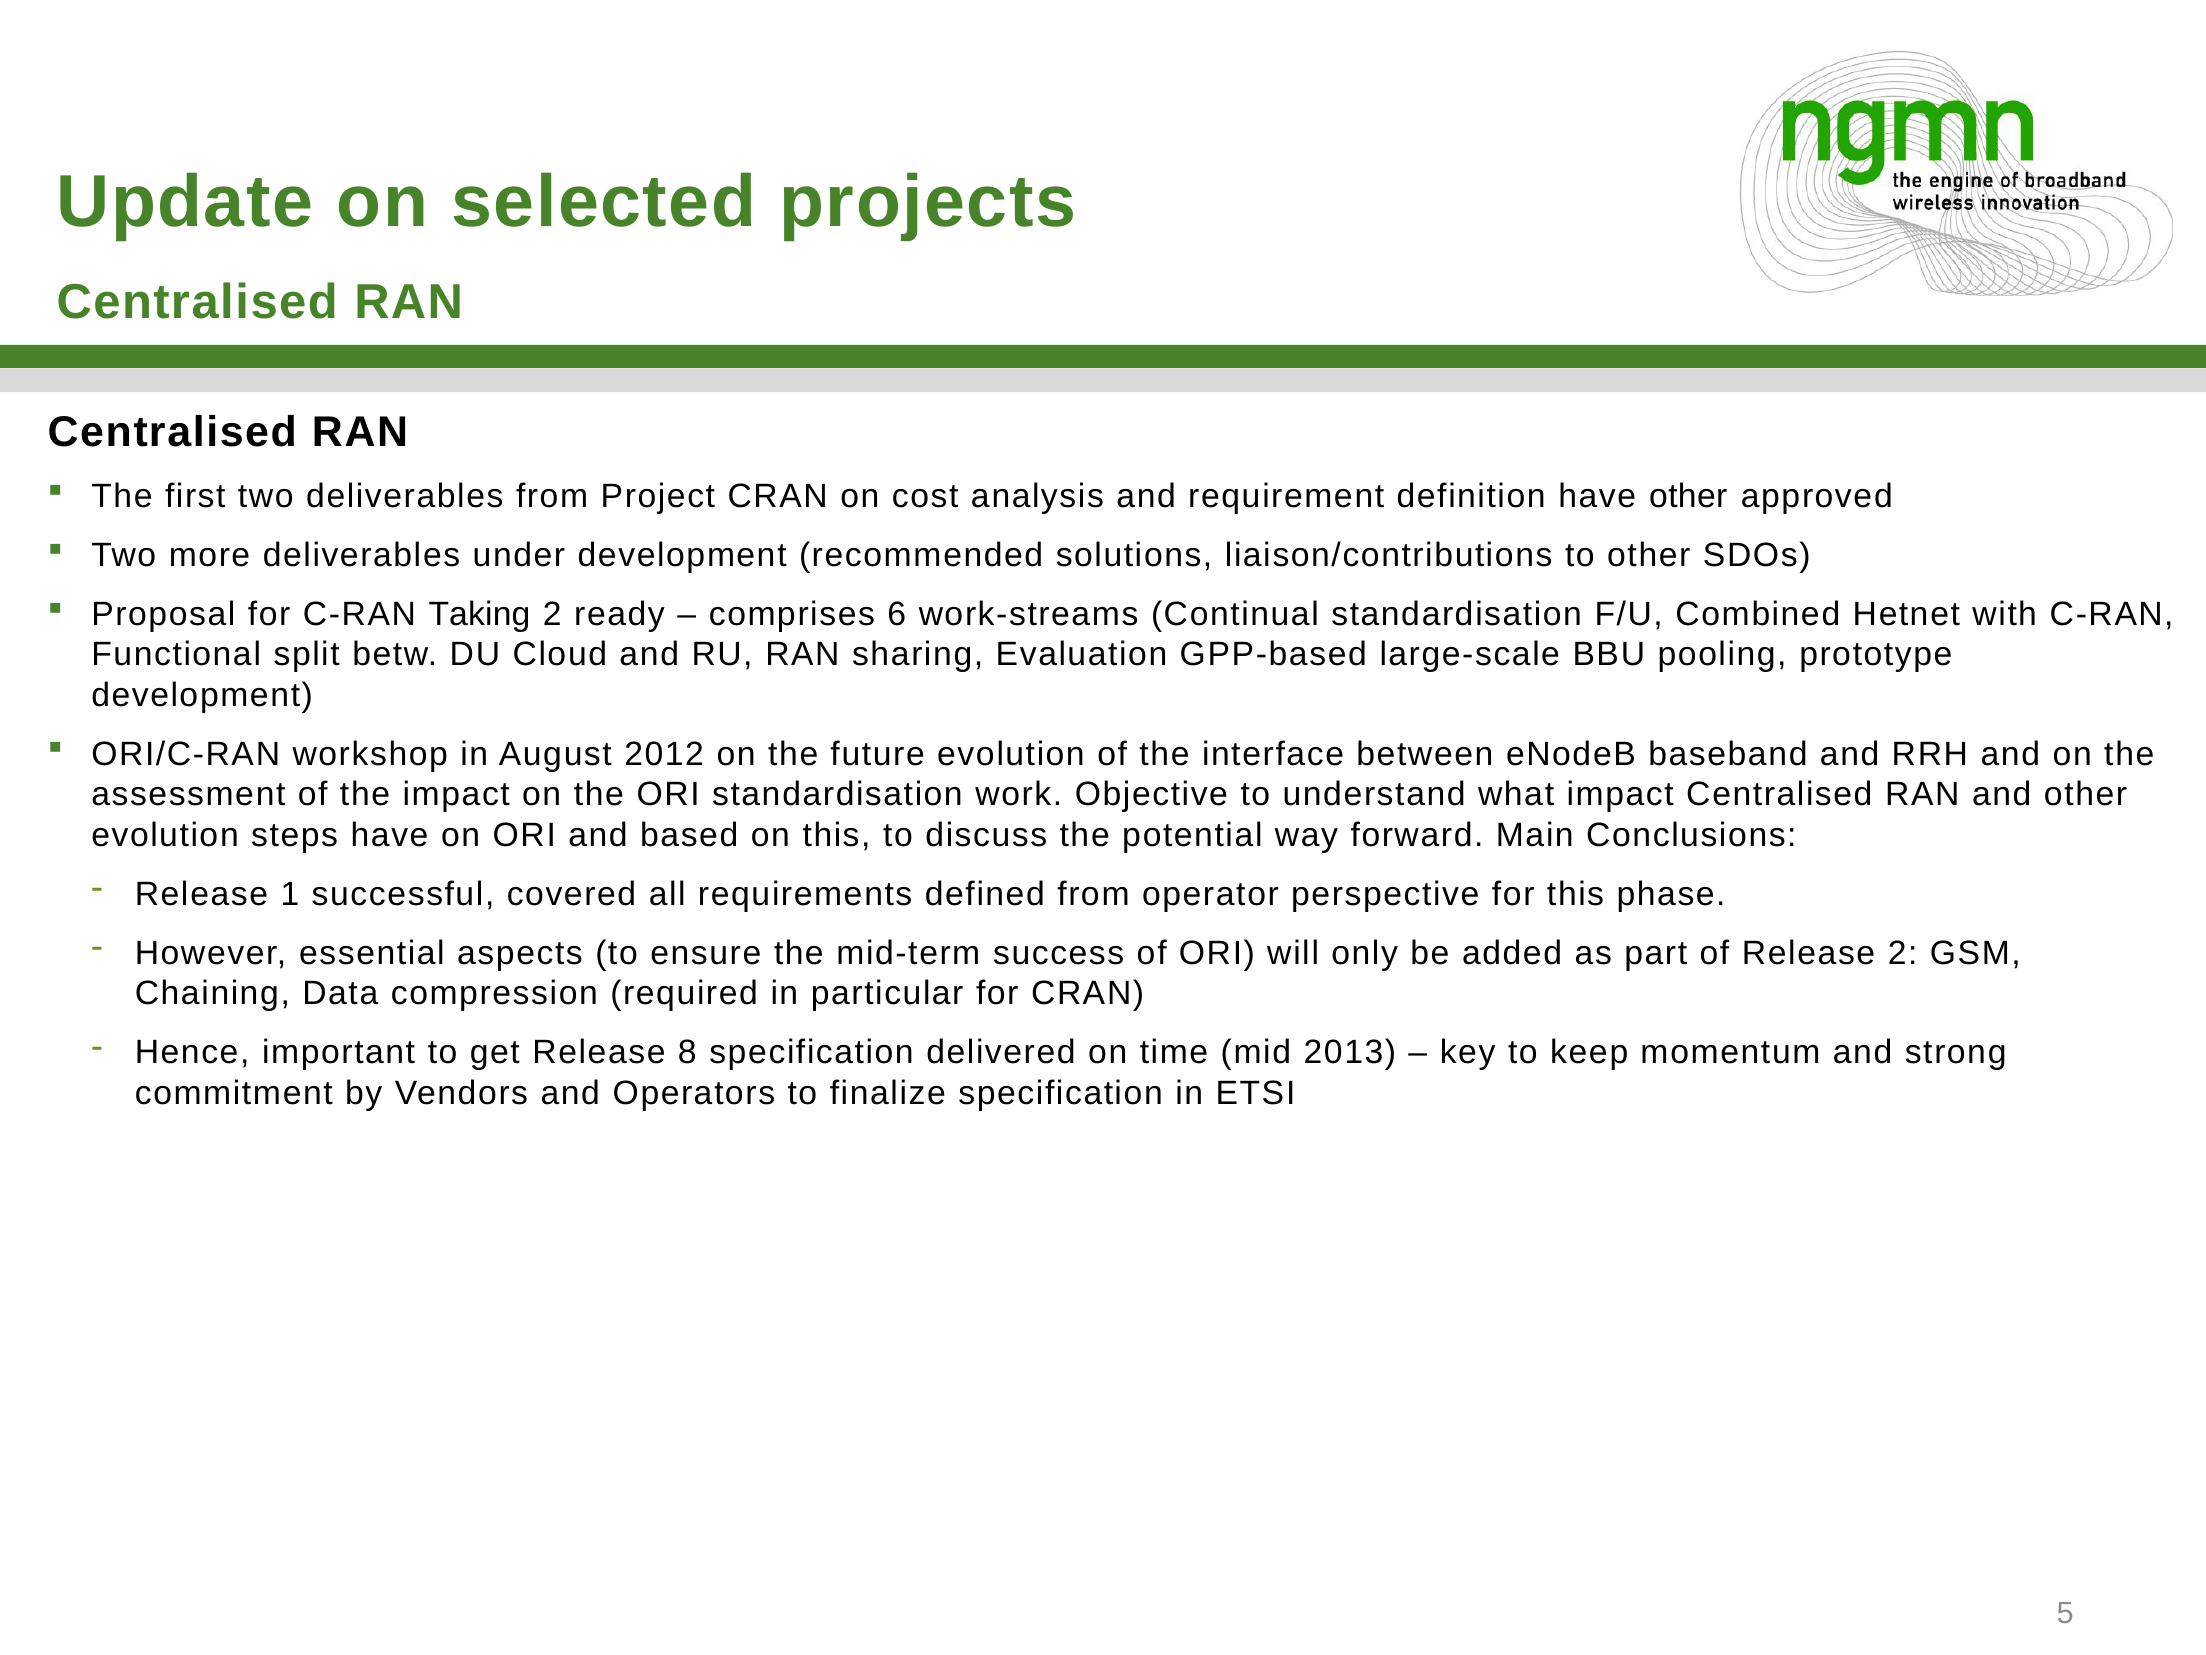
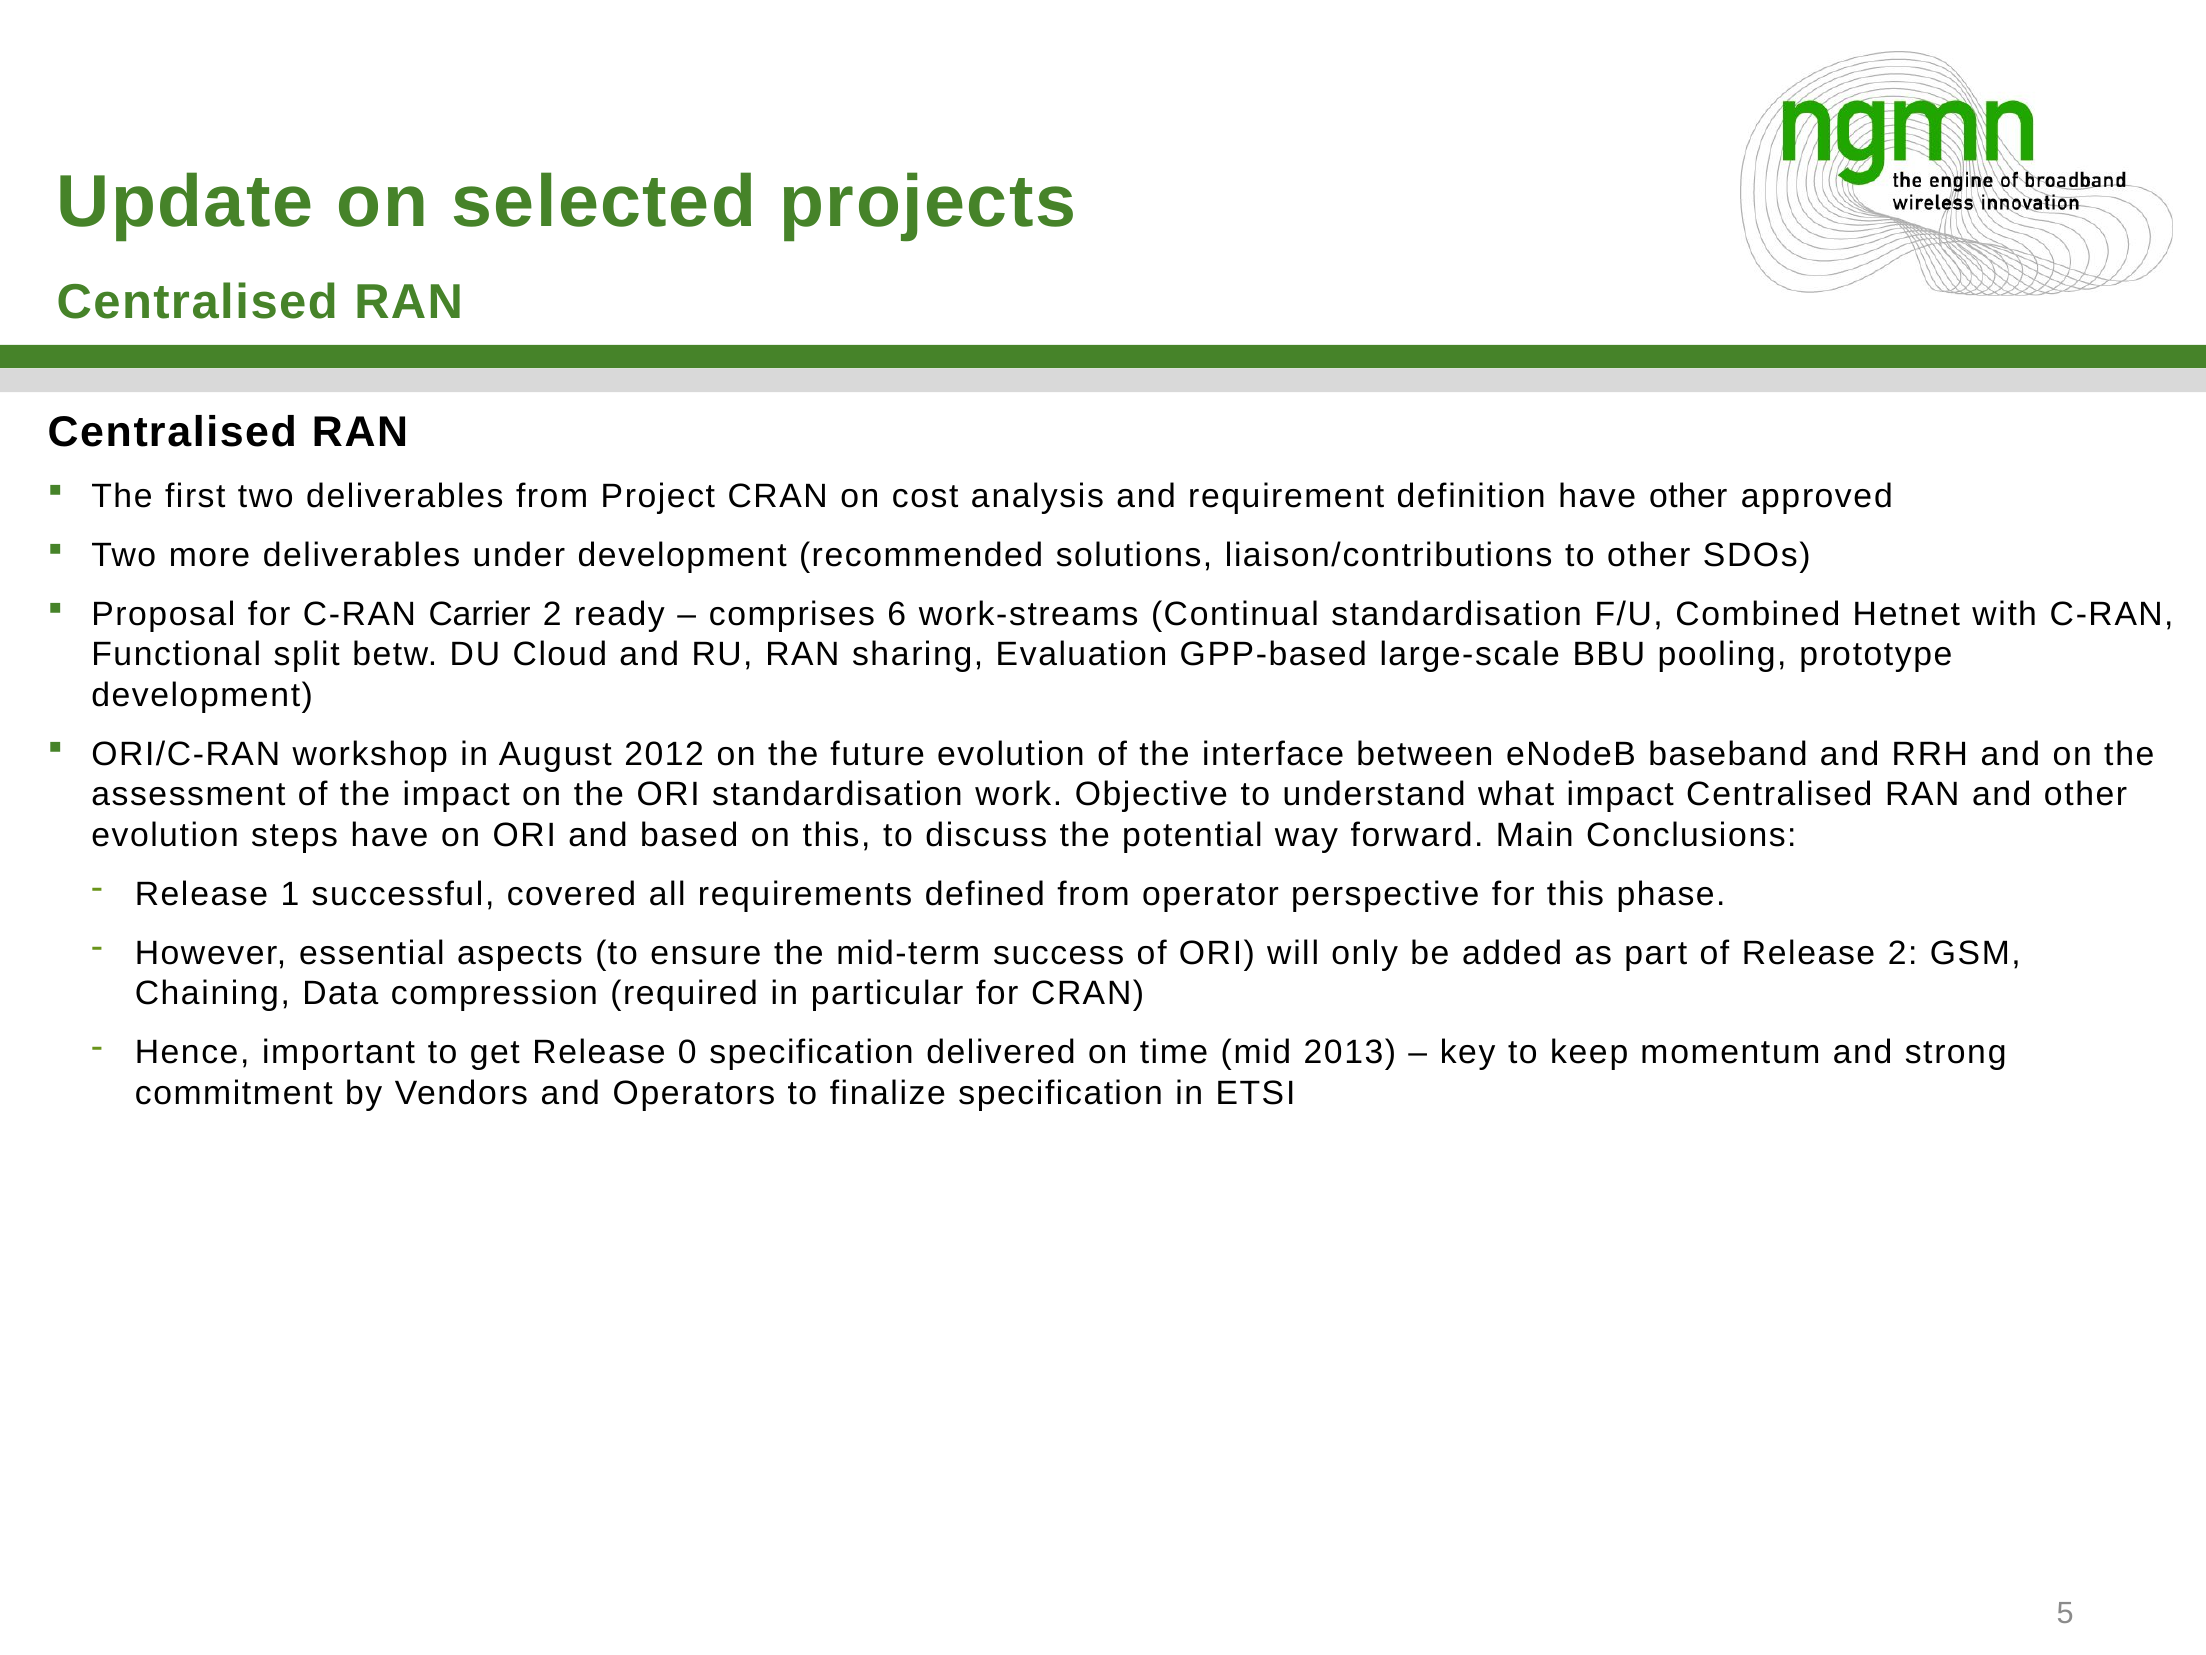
Taking: Taking -> Carrier
8: 8 -> 0
